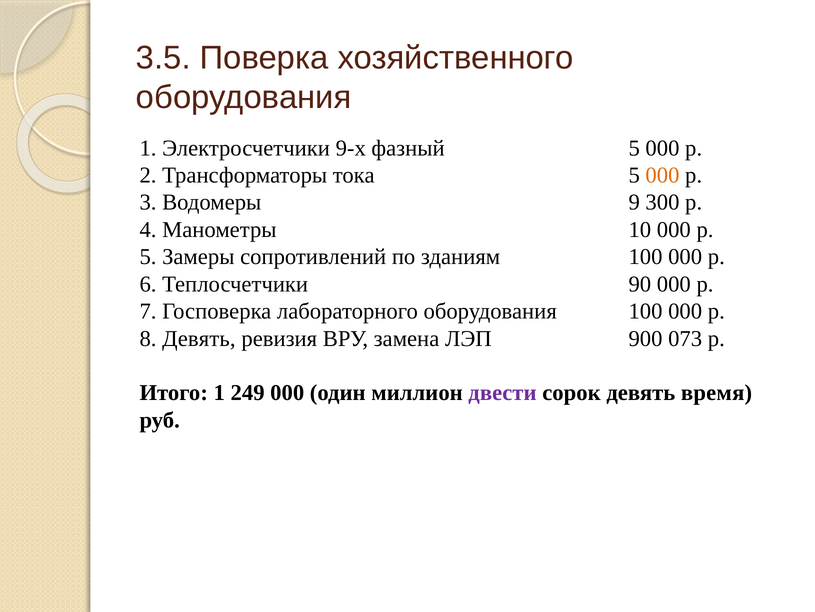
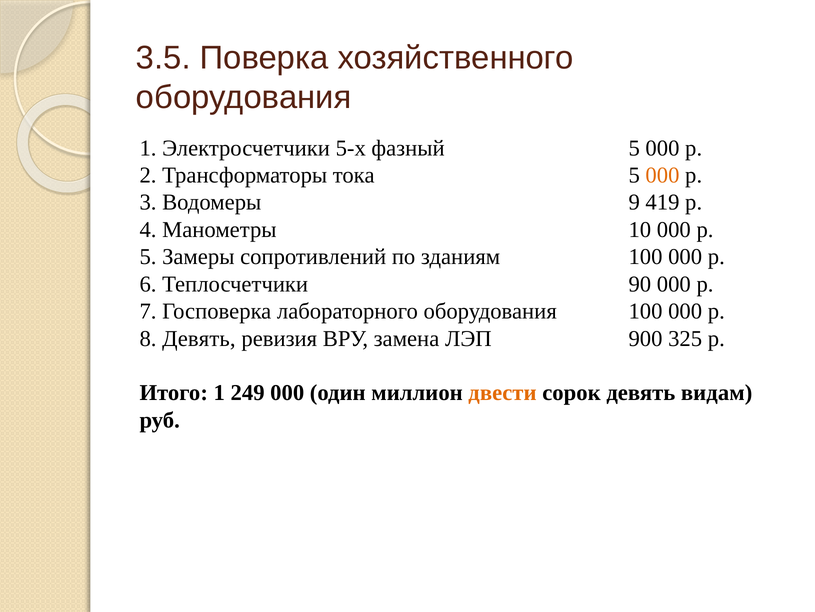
9-х: 9-х -> 5-х
300: 300 -> 419
073: 073 -> 325
двести colour: purple -> orange
время: время -> видам
